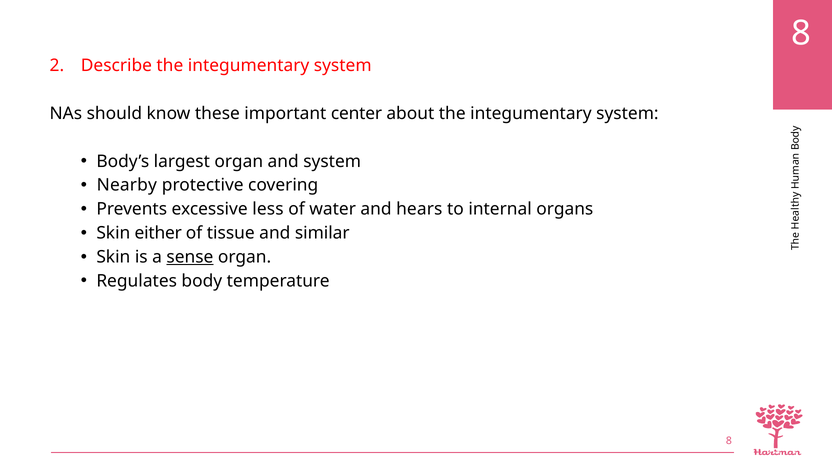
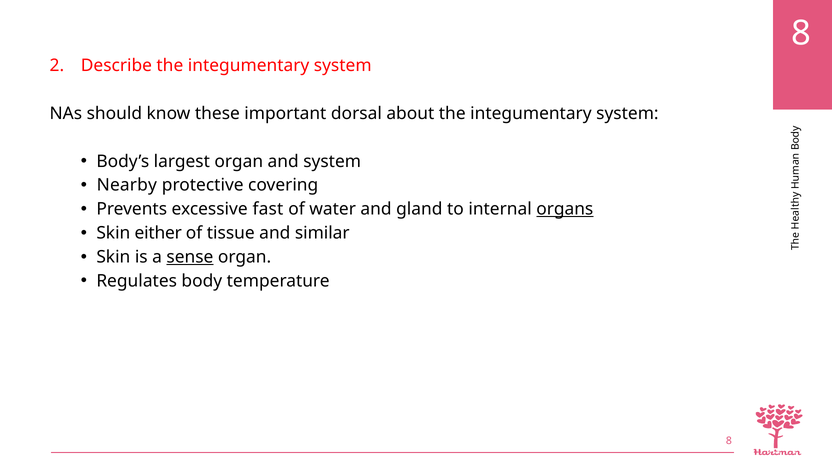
center: center -> dorsal
less: less -> fast
hears: hears -> gland
organs underline: none -> present
